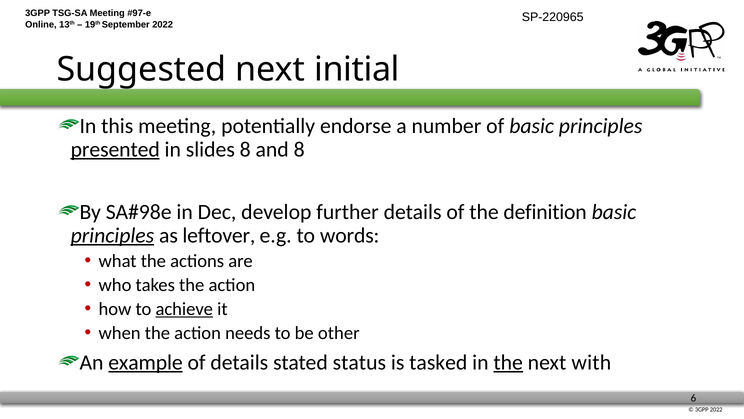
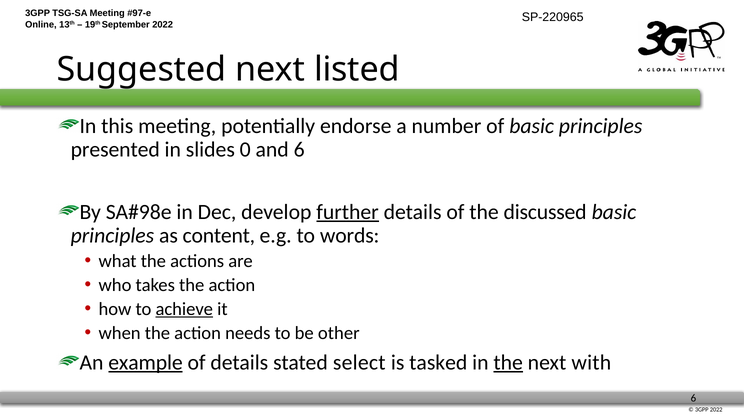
initial: initial -> listed
presented underline: present -> none
slides 8: 8 -> 0
and 8: 8 -> 6
further underline: none -> present
definition: definition -> discussed
principles at (112, 235) underline: present -> none
leftover: leftover -> content
status: status -> select
